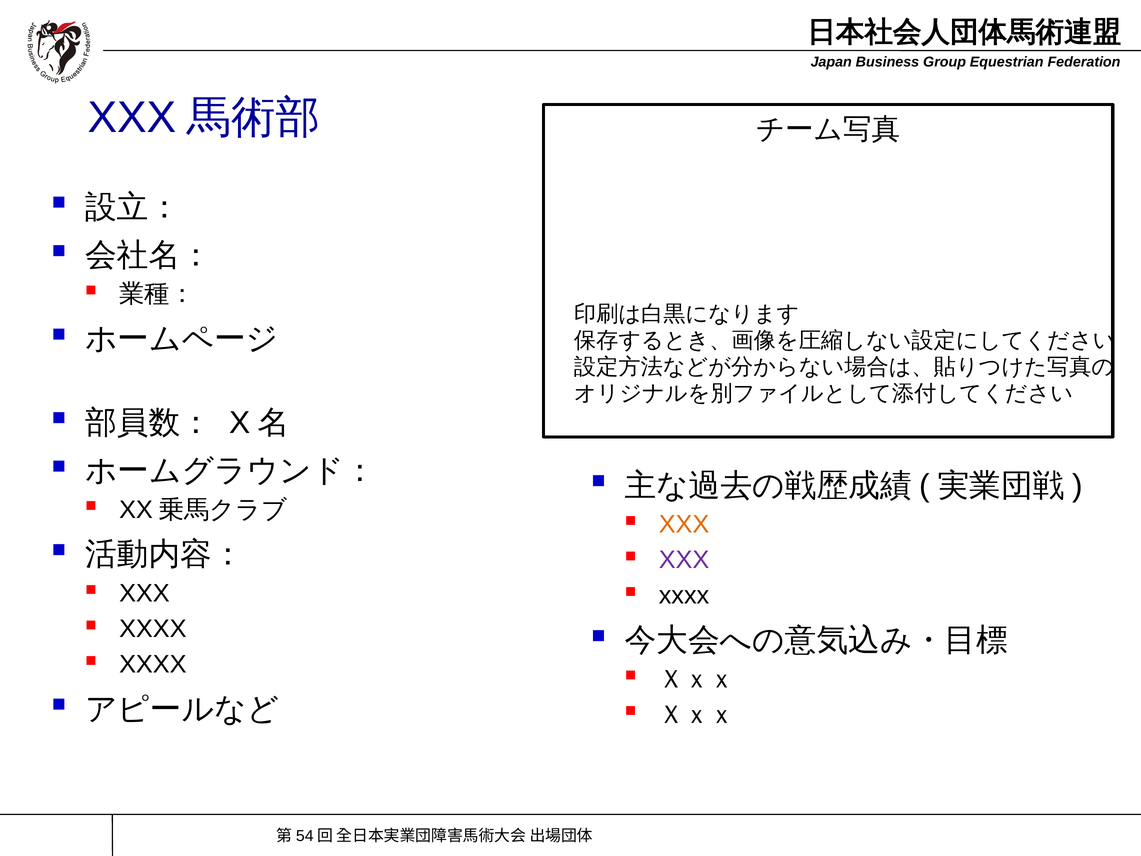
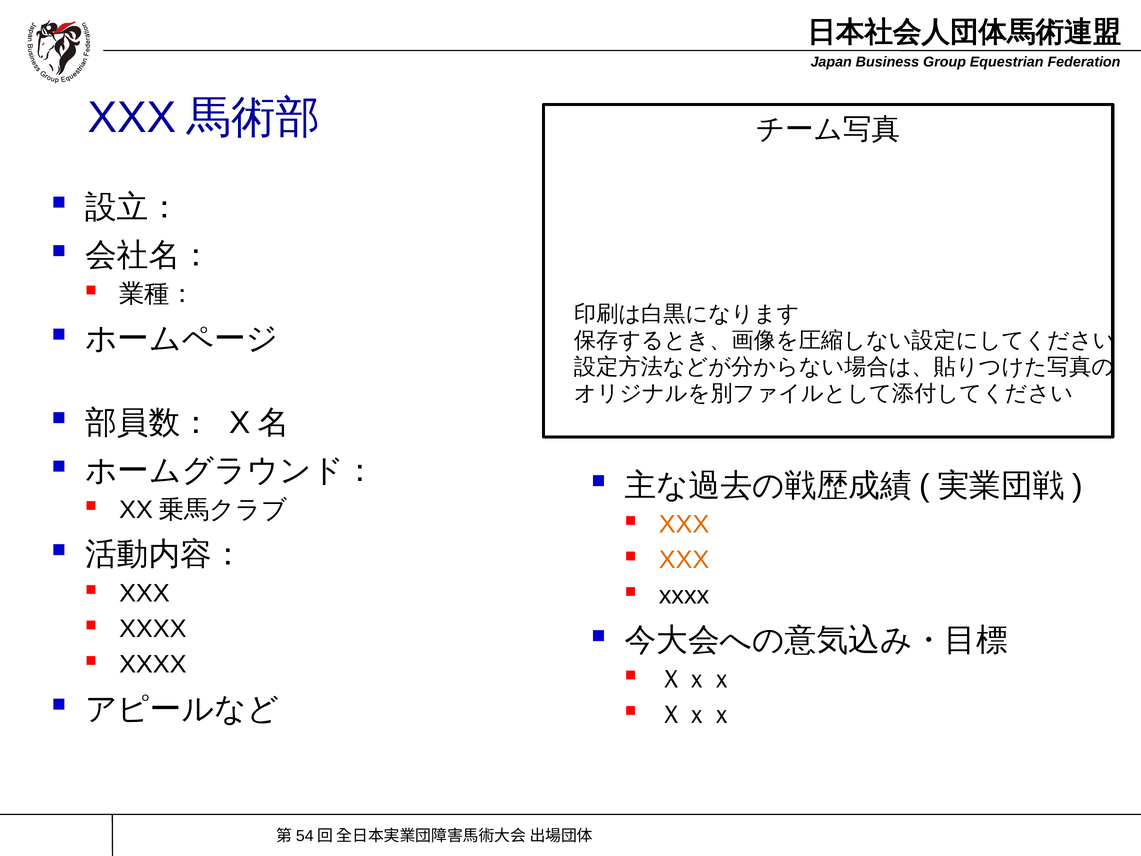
XXX at (684, 560) colour: purple -> orange
